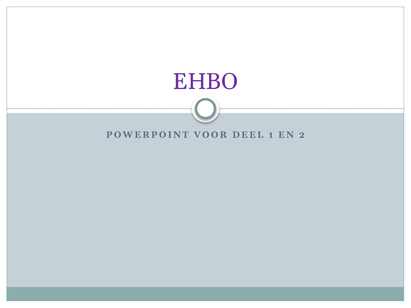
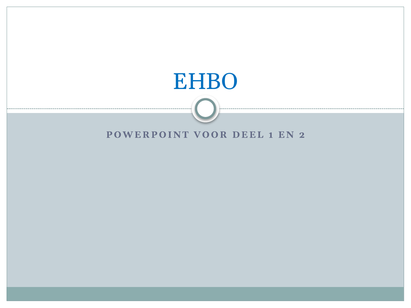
EHBO colour: purple -> blue
